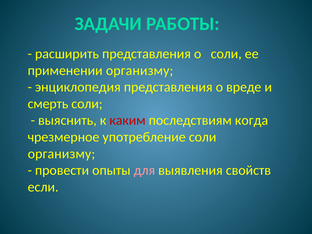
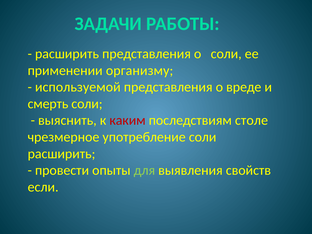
энциклопедия: энциклопедия -> используемой
когда: когда -> столе
организму at (61, 154): организму -> расширить
для colour: pink -> light green
